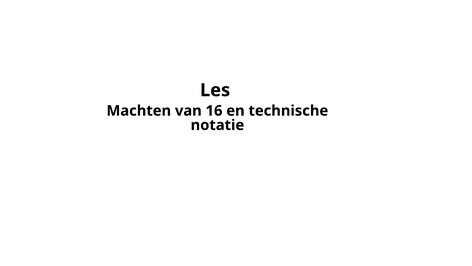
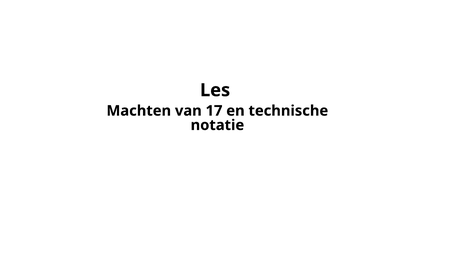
16: 16 -> 17
